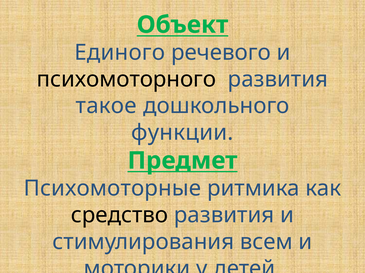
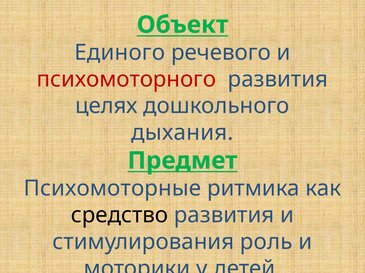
психомоторного colour: black -> red
такое: такое -> целях
функции: функции -> дыхания
всем: всем -> роль
